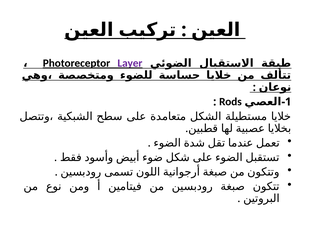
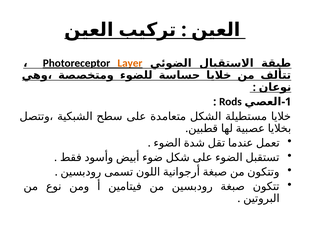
Layer colour: purple -> orange
